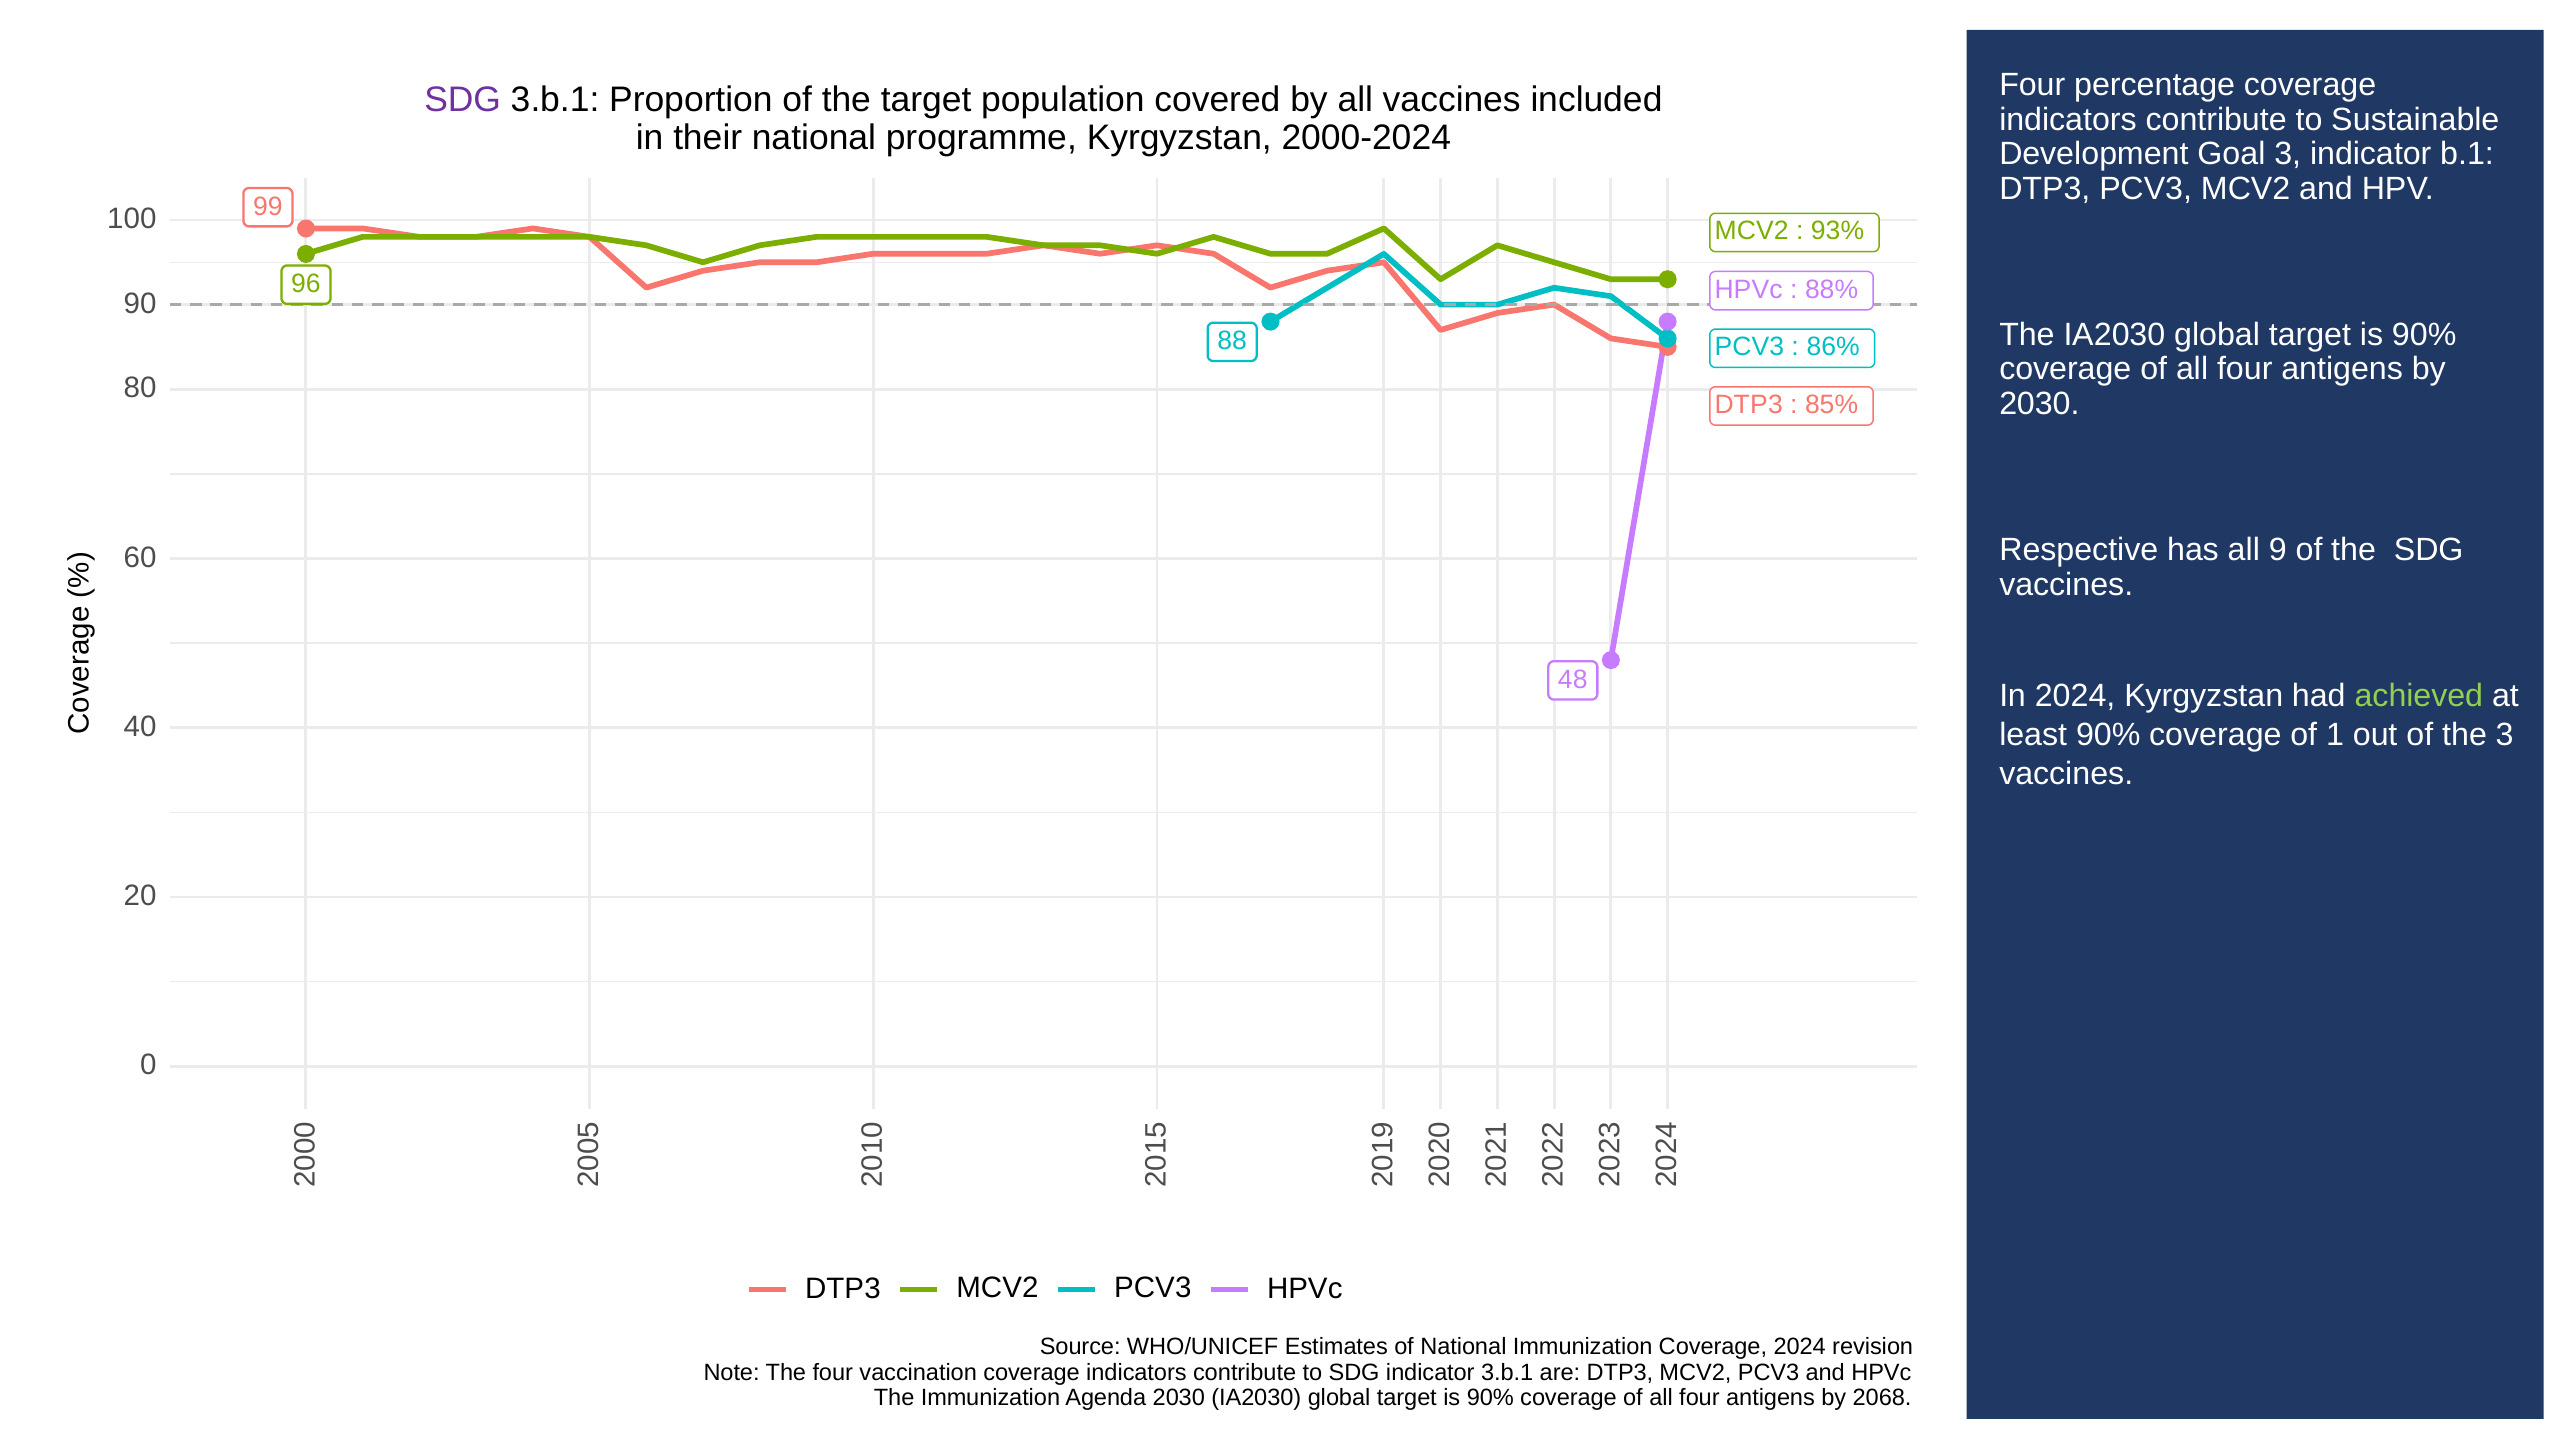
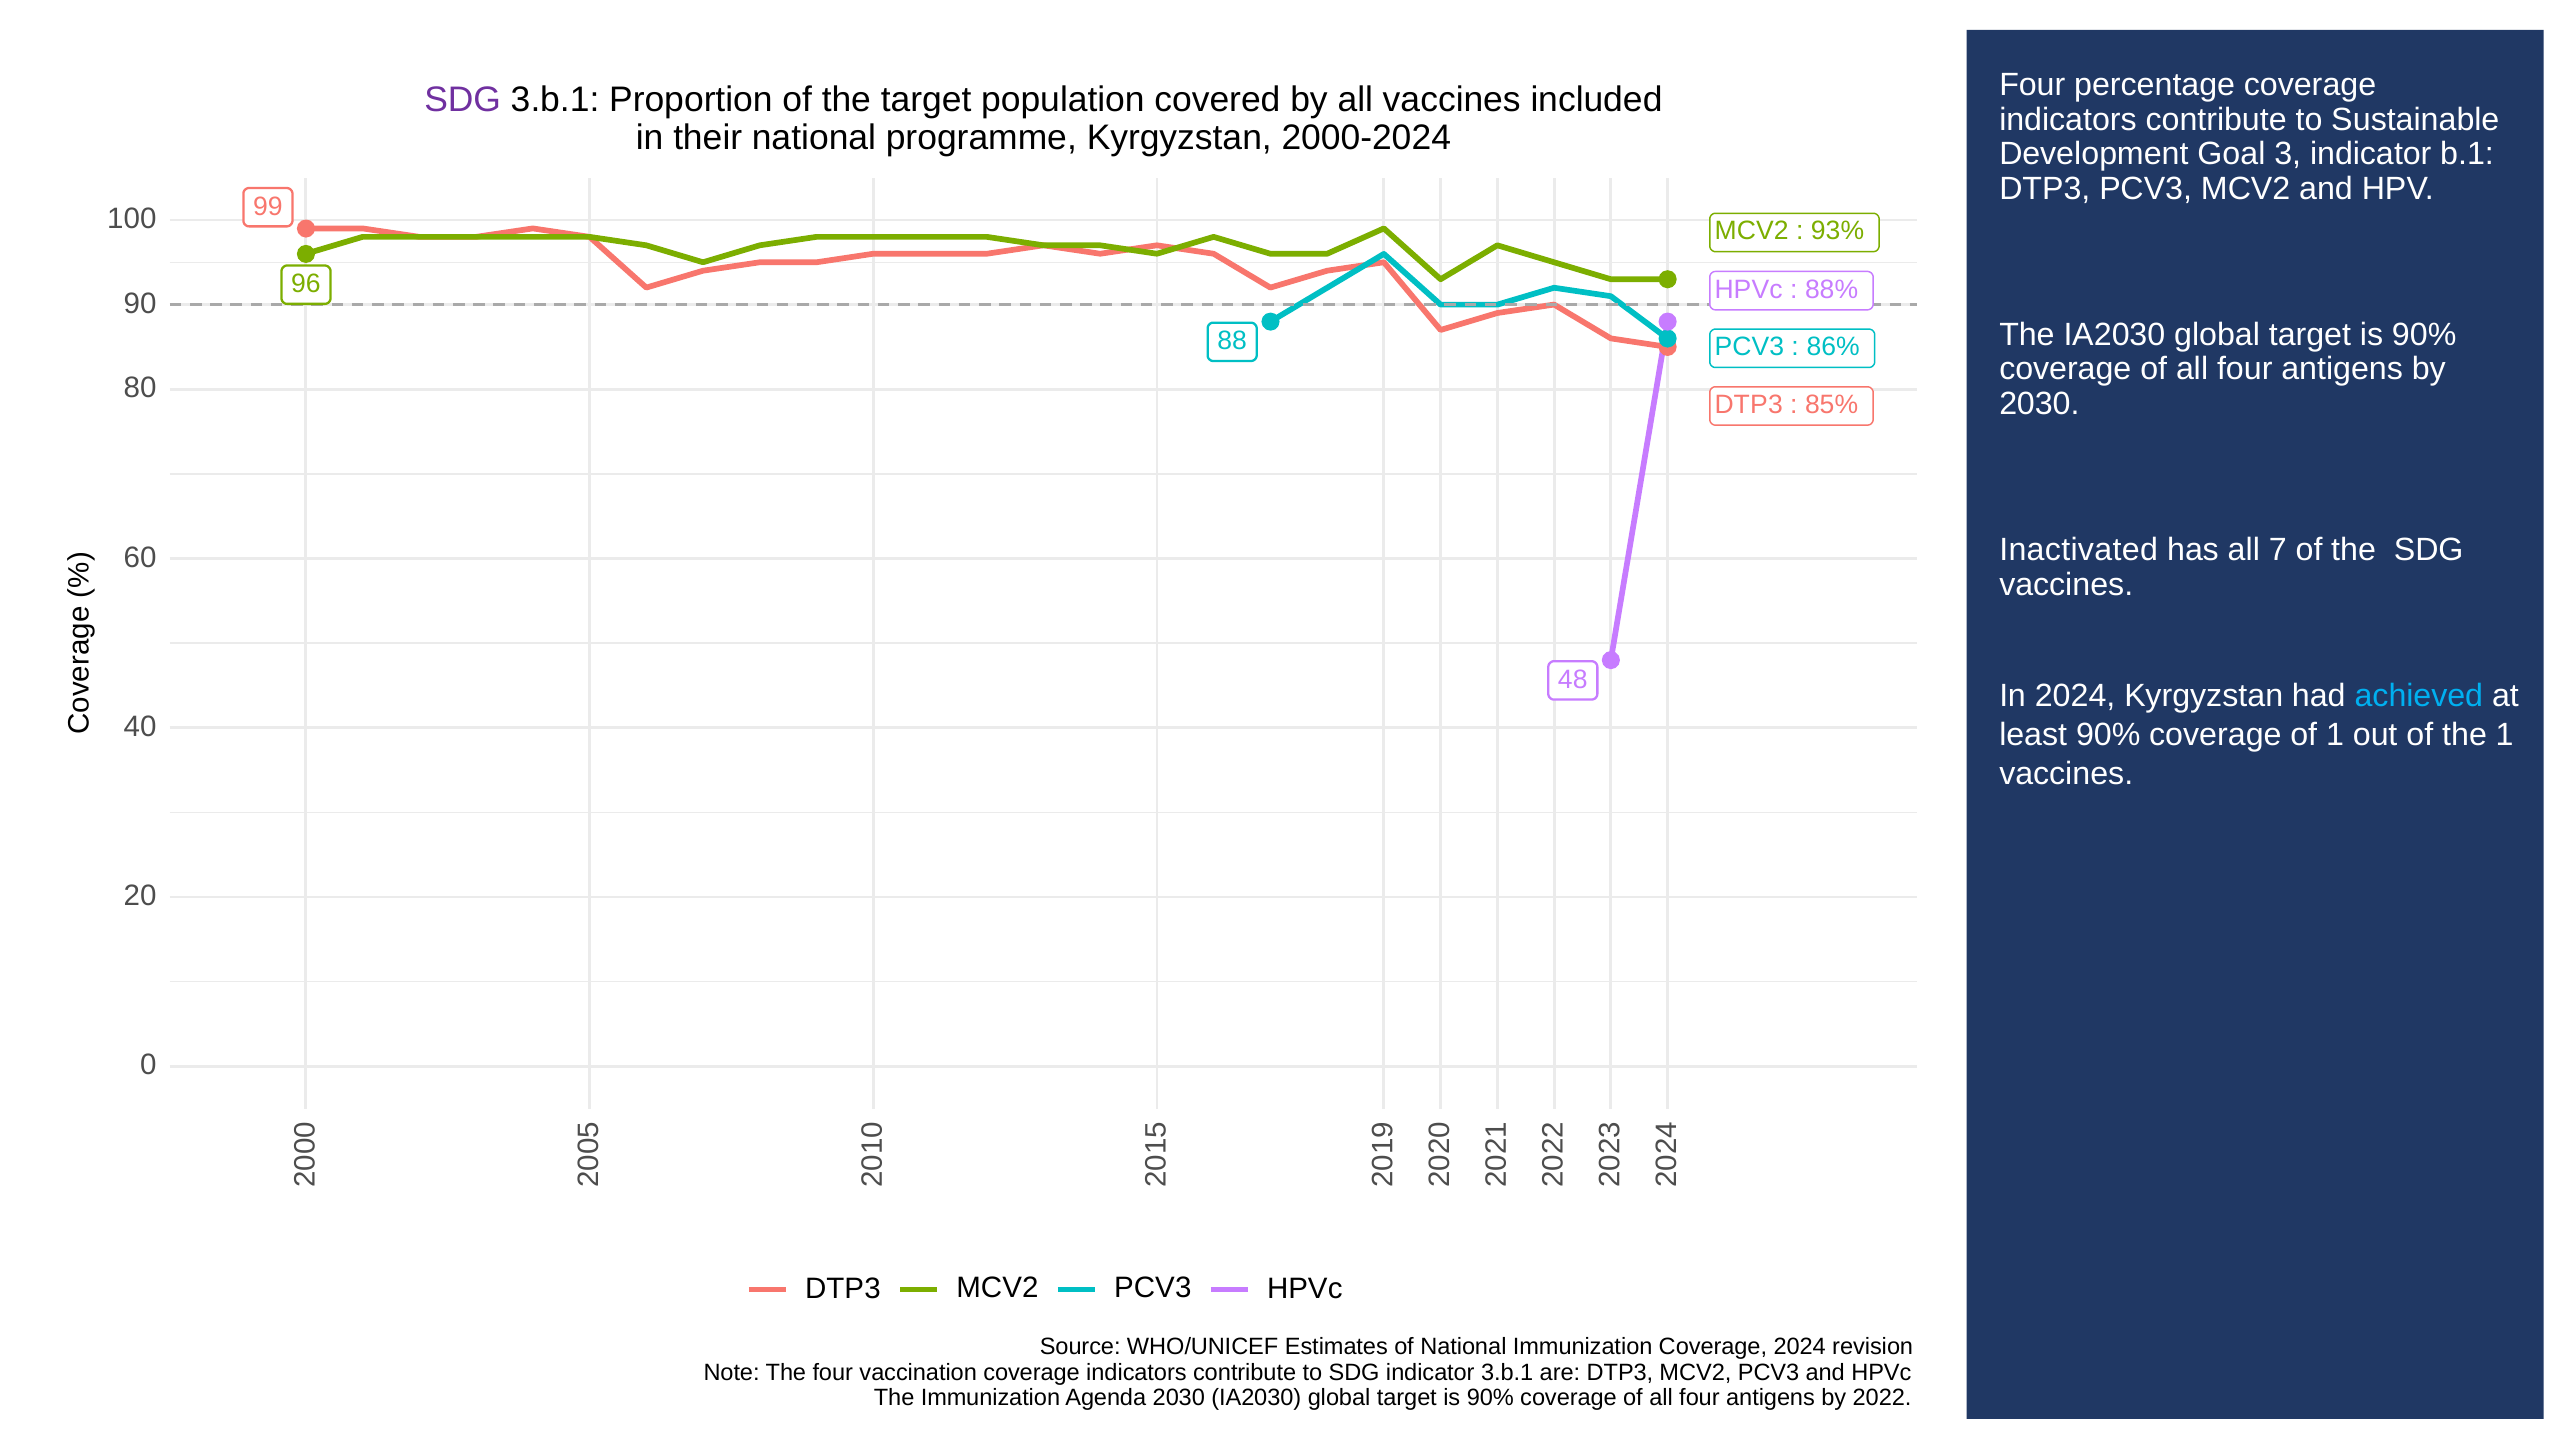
Respective: Respective -> Inactivated
all 9: 9 -> 7
achieved colour: light green -> light blue
the 3: 3 -> 1
2068: 2068 -> 2022
